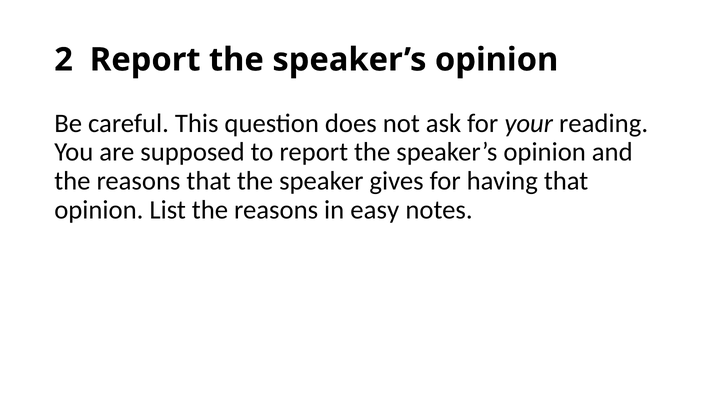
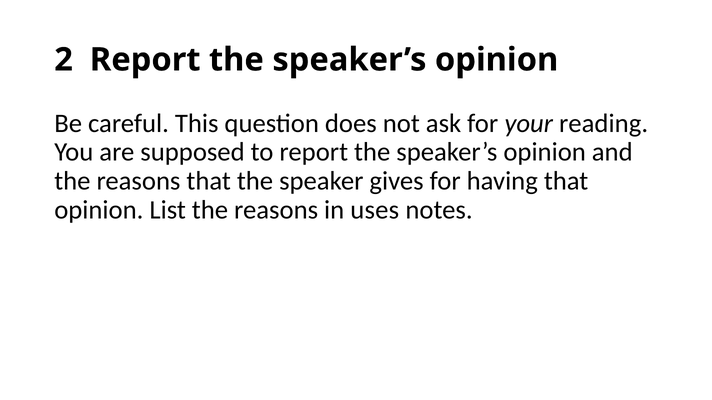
easy: easy -> uses
